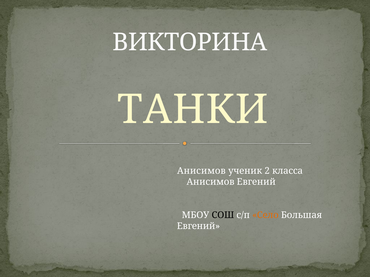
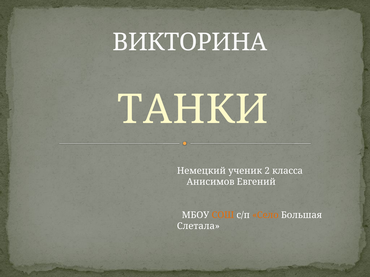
Анисимов at (201, 171): Анисимов -> Немецкий
СОШ colour: black -> orange
Евгений at (198, 227): Евгений -> Слетала
